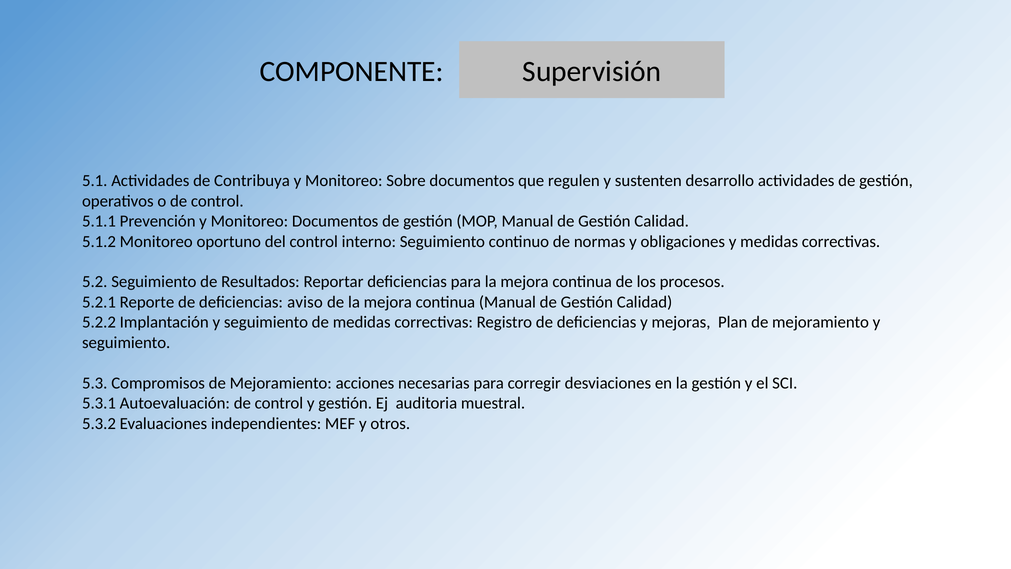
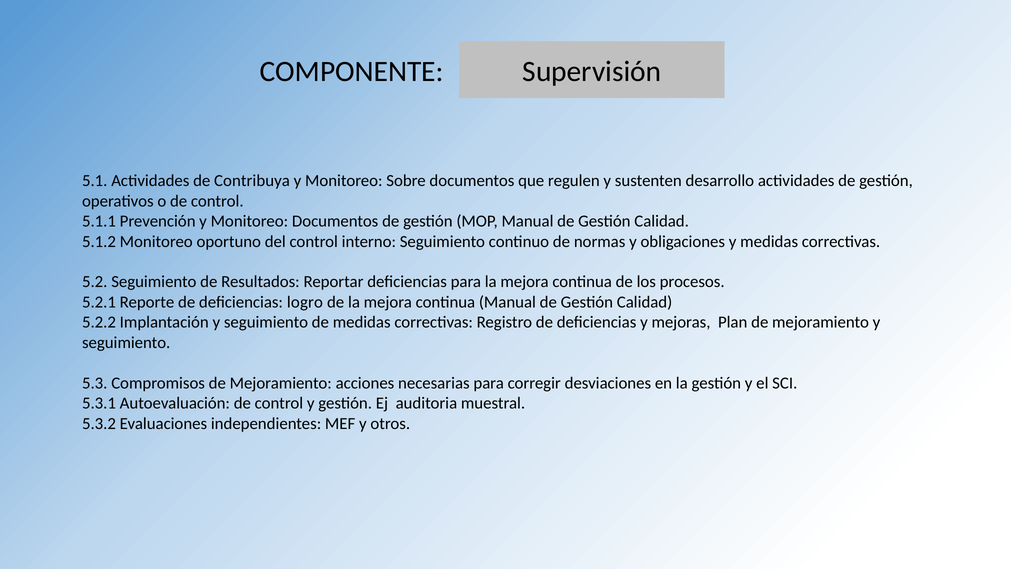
aviso: aviso -> logro
